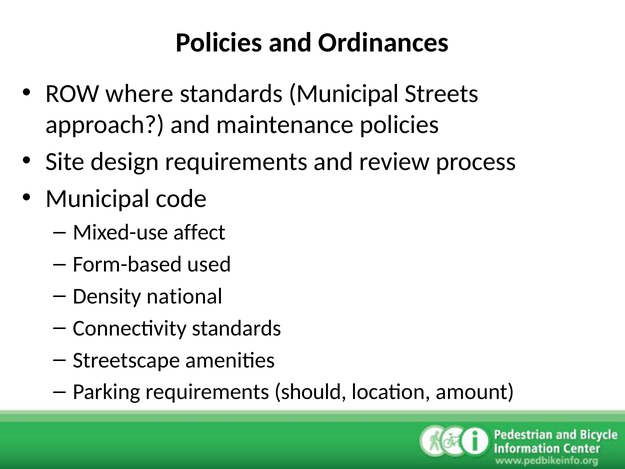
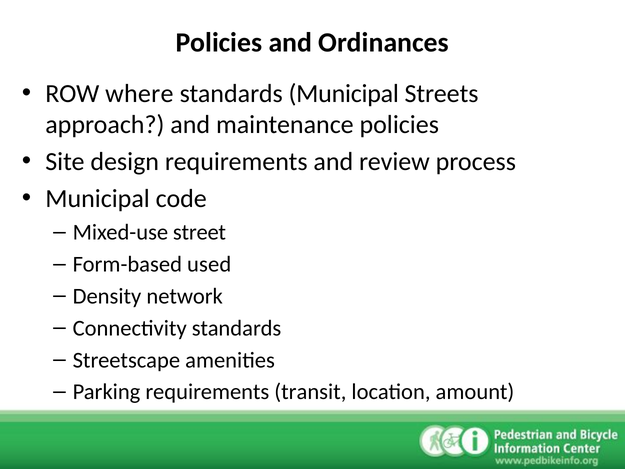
affect: affect -> street
national: national -> network
should: should -> transit
